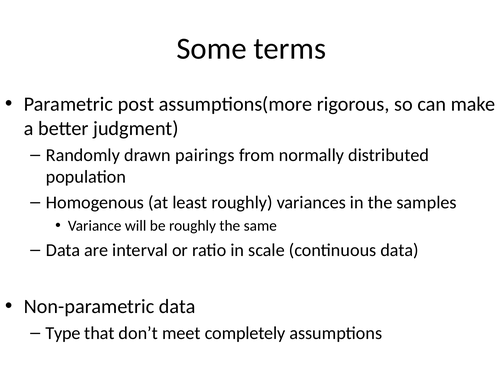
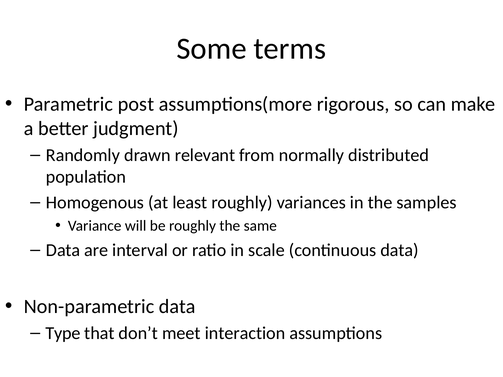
pairings: pairings -> relevant
completely: completely -> interaction
